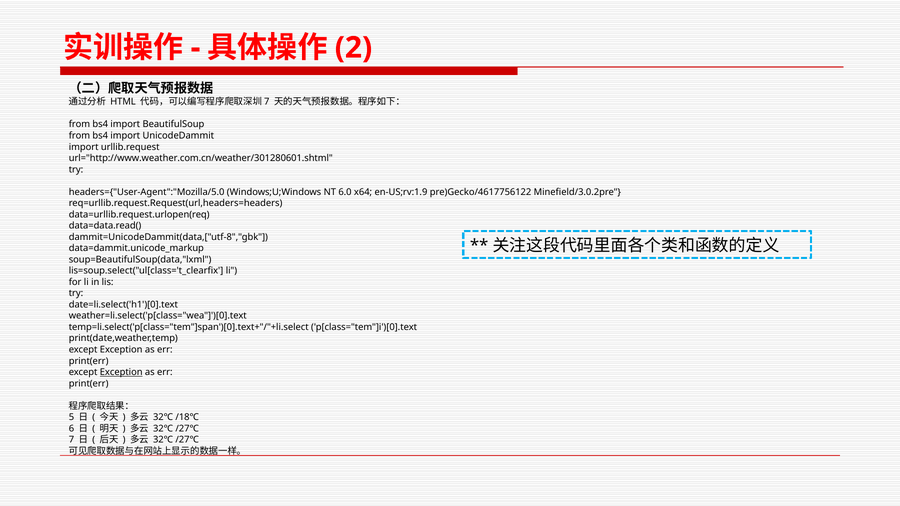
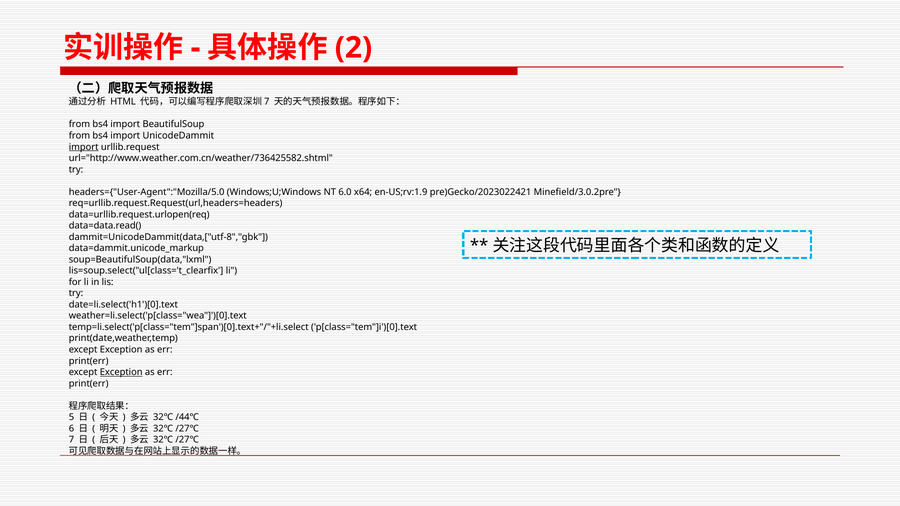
import at (84, 147) underline: none -> present
url="http://www.weather.com.cn/weather/301280601.shtml: url="http://www.weather.com.cn/weather/301280601.shtml -> url="http://www.weather.com.cn/weather/736425582.shtml
pre)Gecko/4617756122: pre)Gecko/4617756122 -> pre)Gecko/2023022421
/18℃: /18℃ -> /44℃
